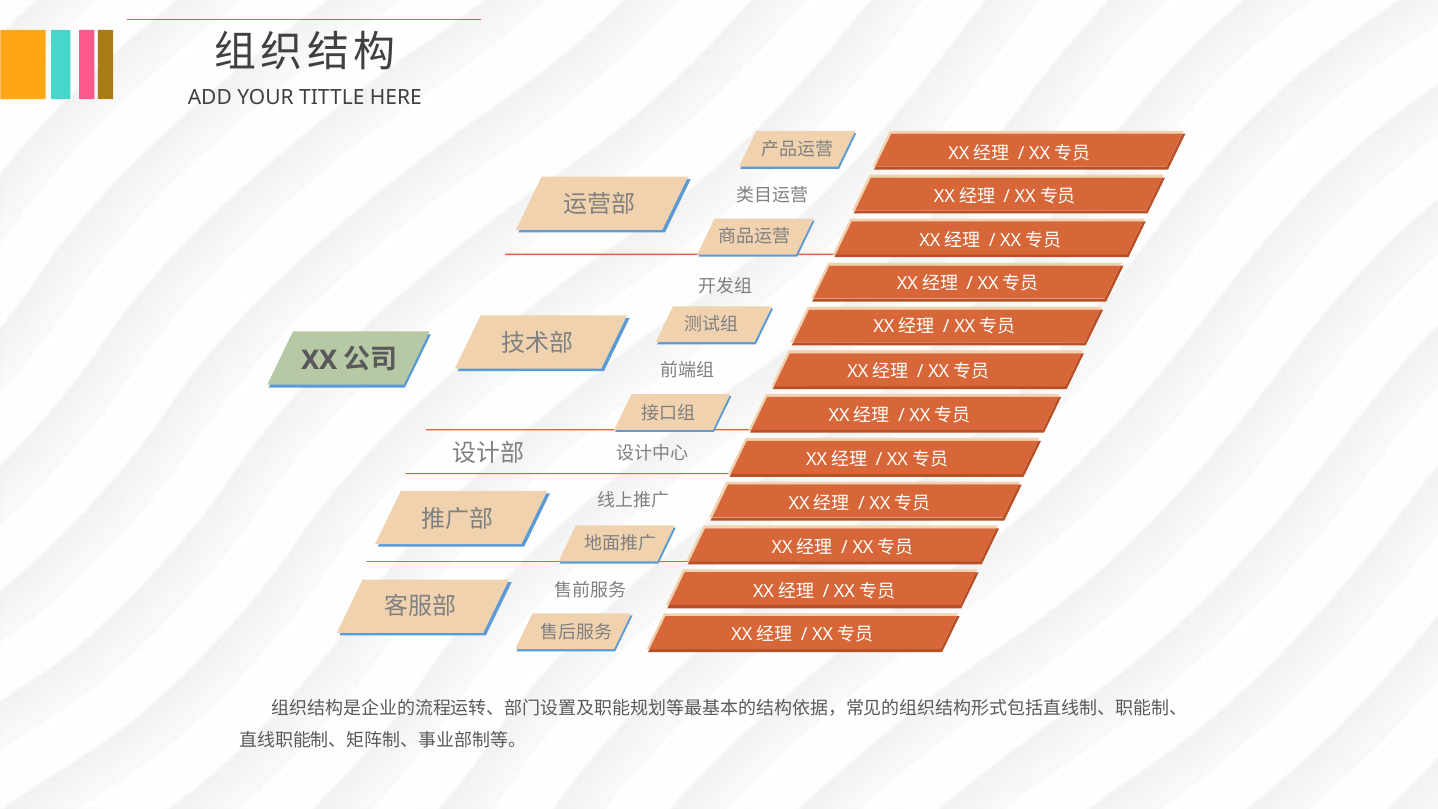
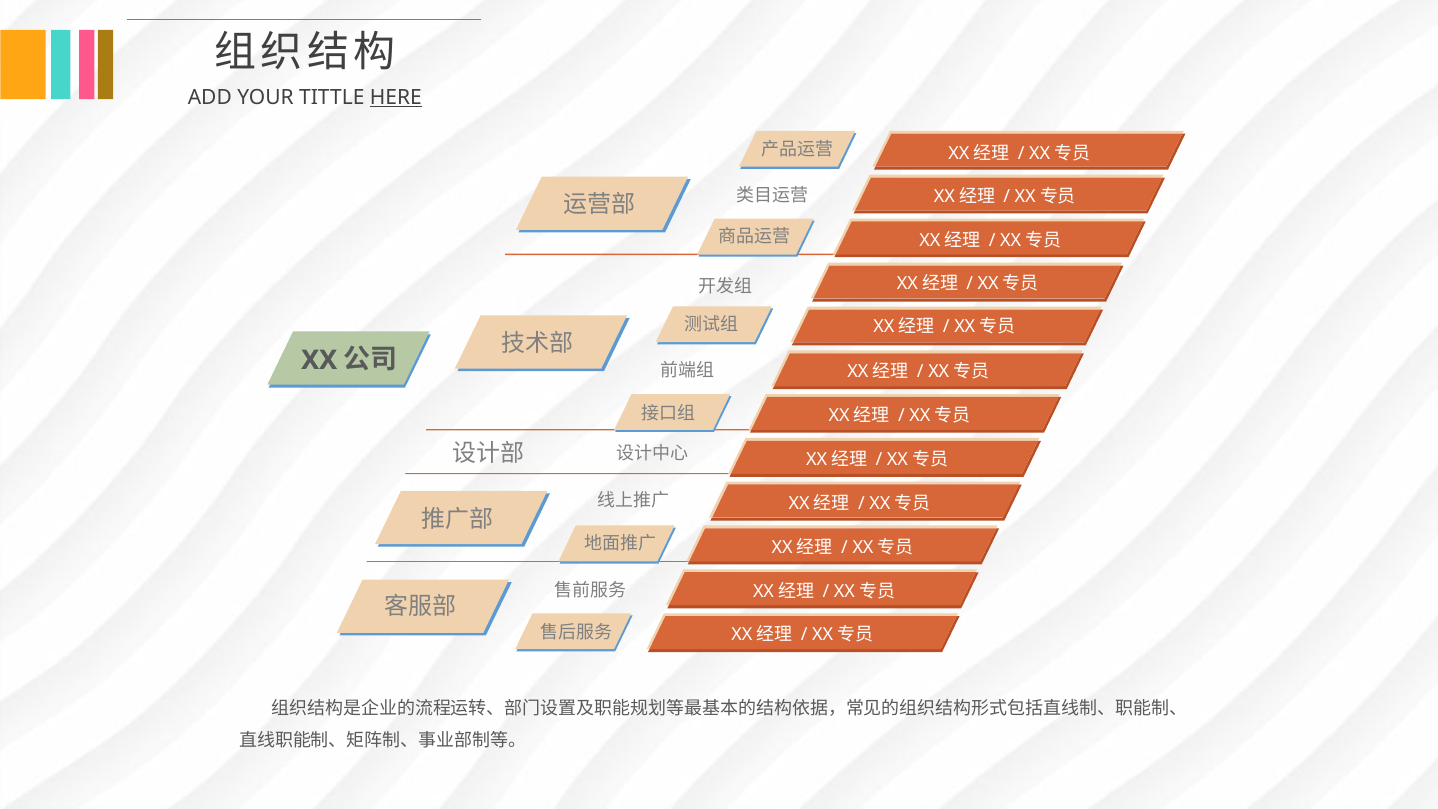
HERE underline: none -> present
